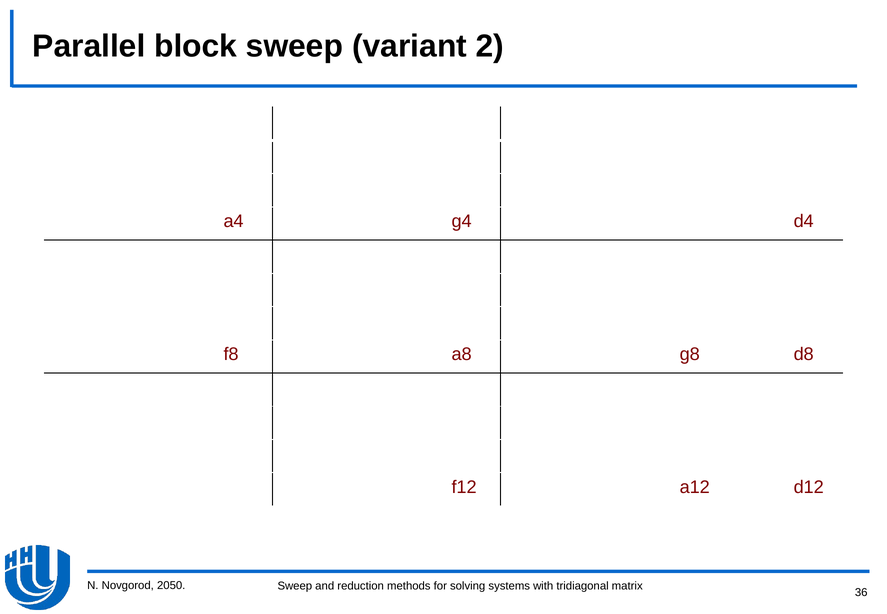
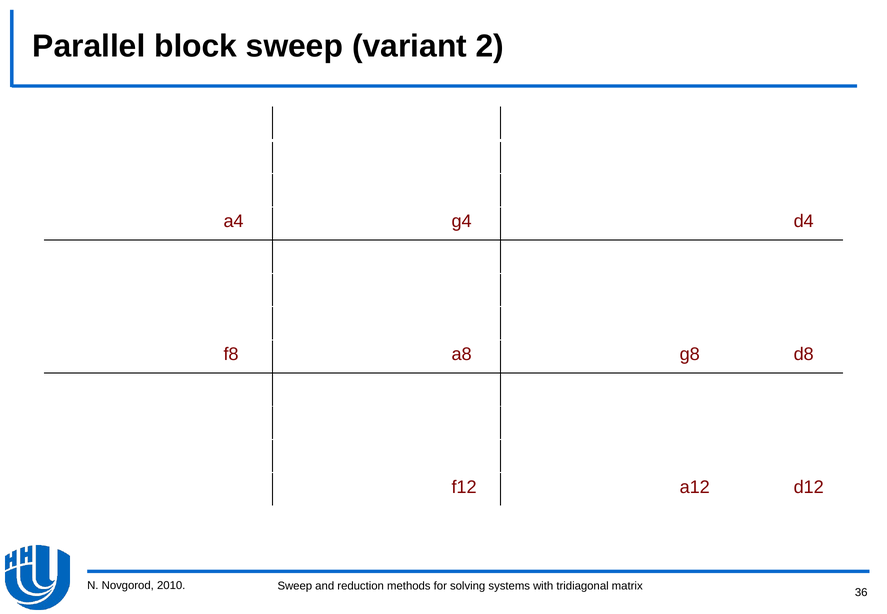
2050: 2050 -> 2010
